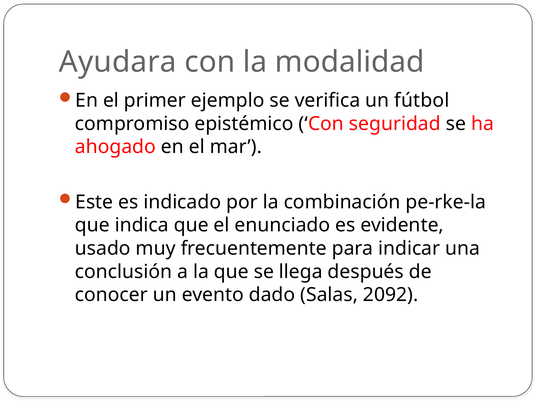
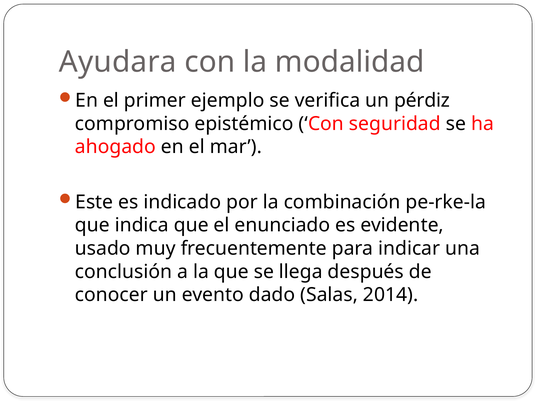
fútbol: fútbol -> pérdiz
2092: 2092 -> 2014
